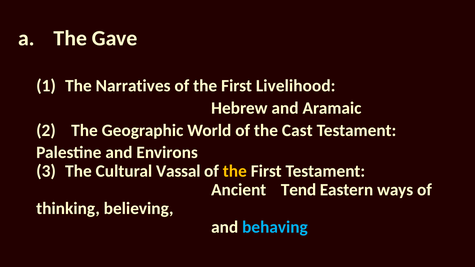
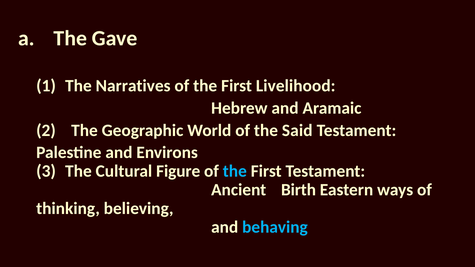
Cast: Cast -> Said
Vassal: Vassal -> Figure
the at (235, 171) colour: yellow -> light blue
Tend: Tend -> Birth
